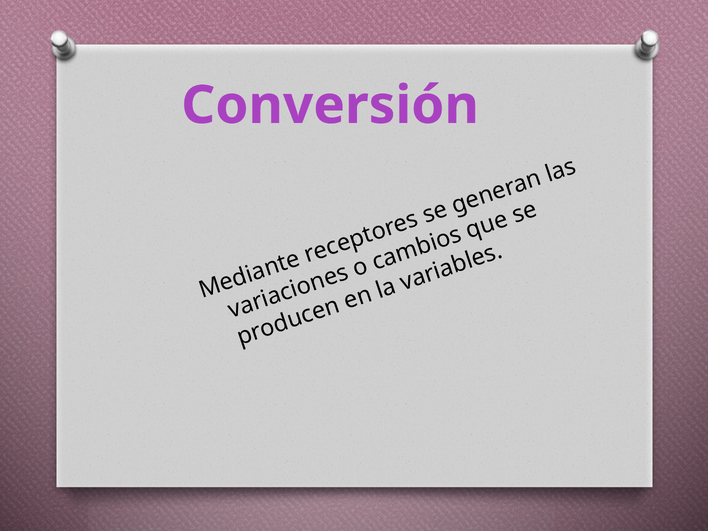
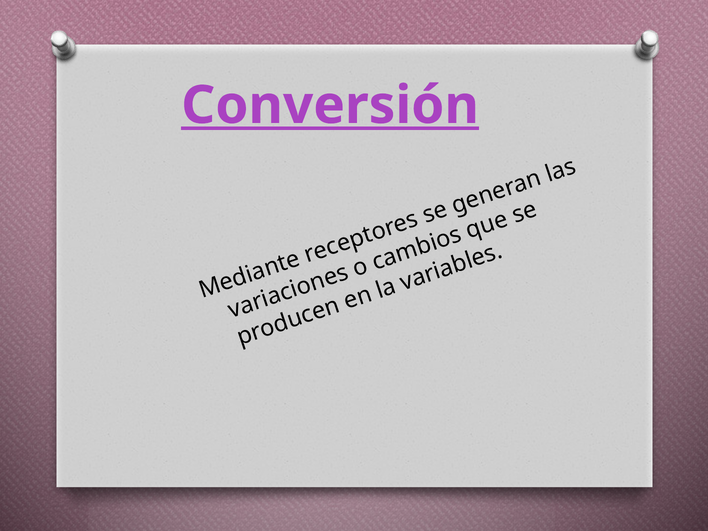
Conversión underline: none -> present
